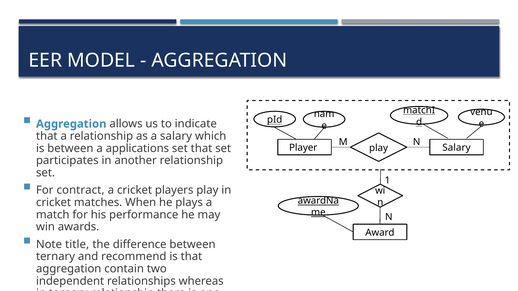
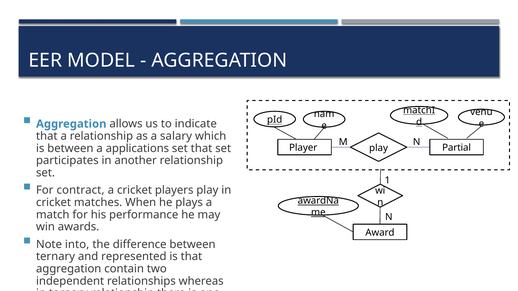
Player Salary: Salary -> Partial
title: title -> into
recommend: recommend -> represented
